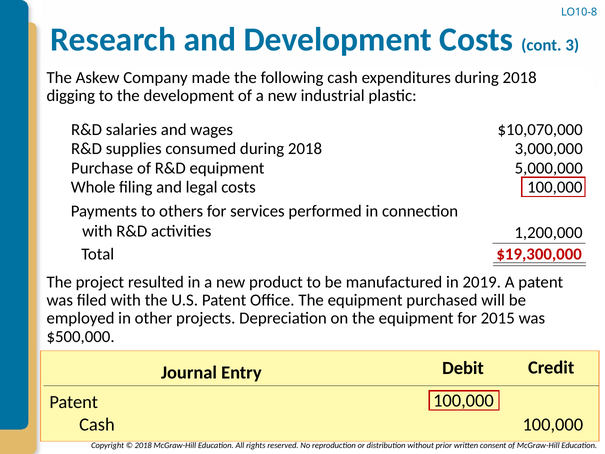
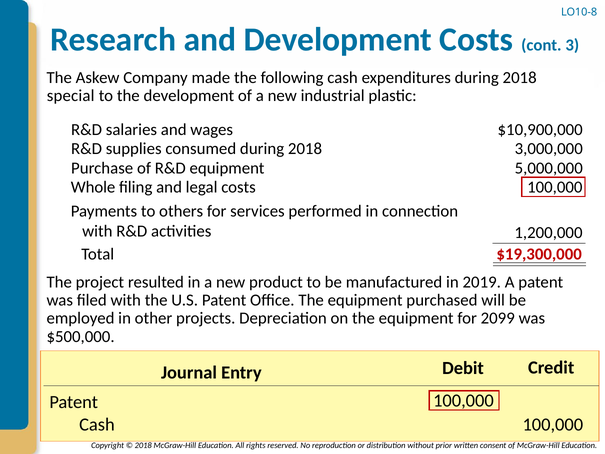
digging: digging -> special
$10,070,000: $10,070,000 -> $10,900,000
2015: 2015 -> 2099
